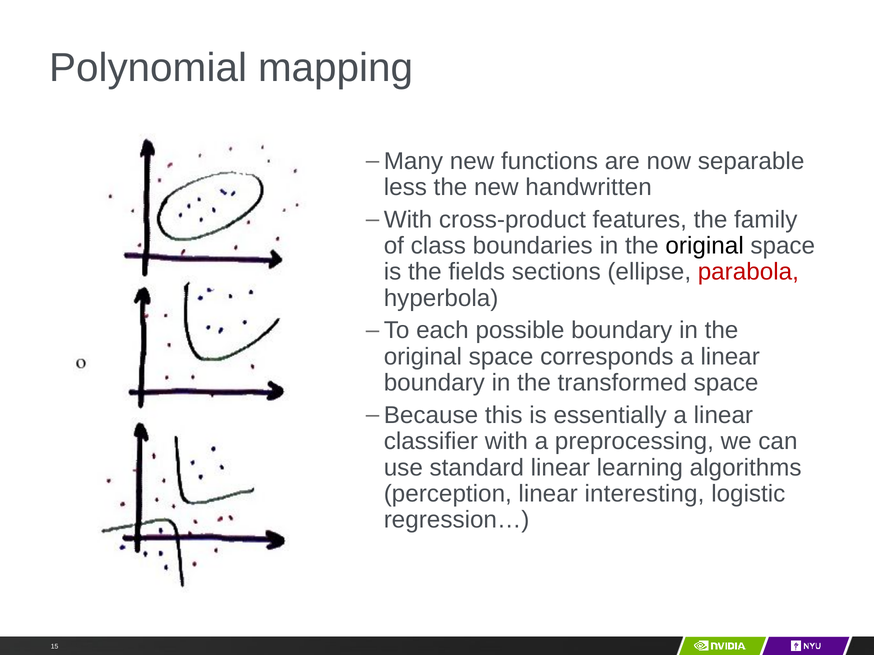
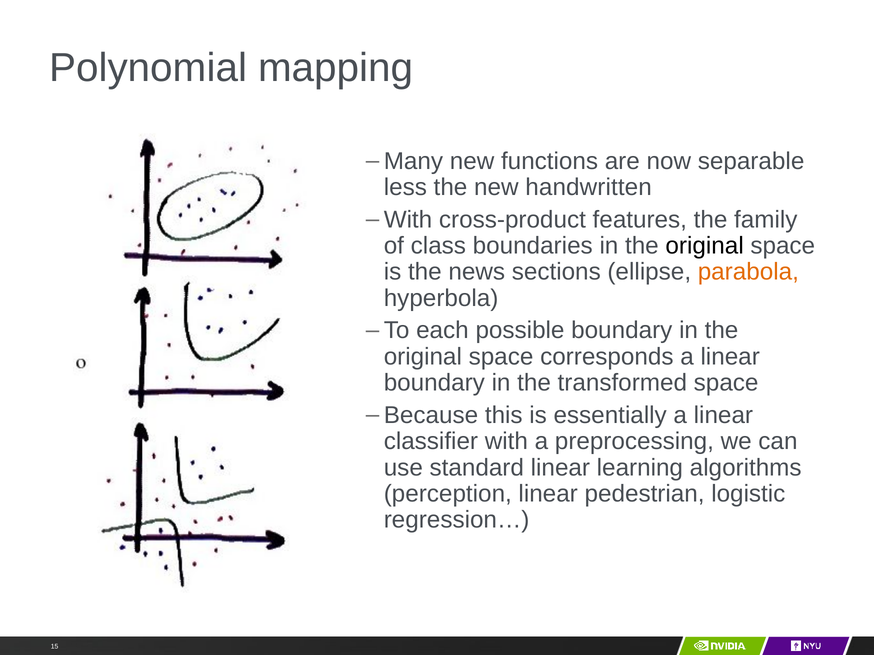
fields: fields -> news
parabola colour: red -> orange
interesting: interesting -> pedestrian
